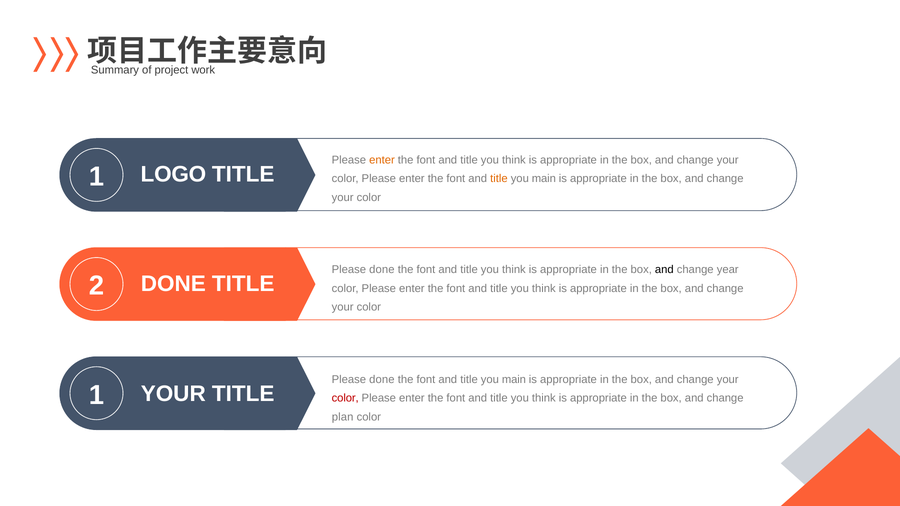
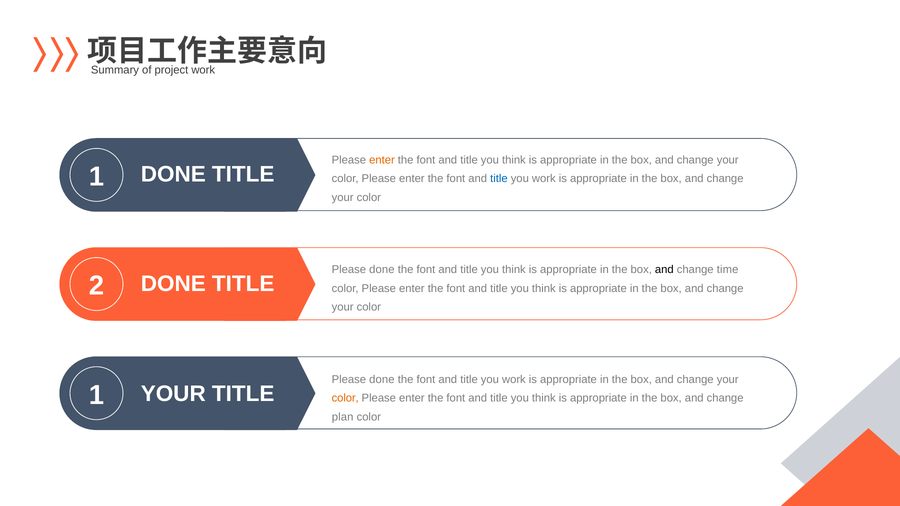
1 LOGO: LOGO -> DONE
title at (499, 179) colour: orange -> blue
main at (544, 179): main -> work
year: year -> time
main at (514, 380): main -> work
color at (345, 398) colour: red -> orange
